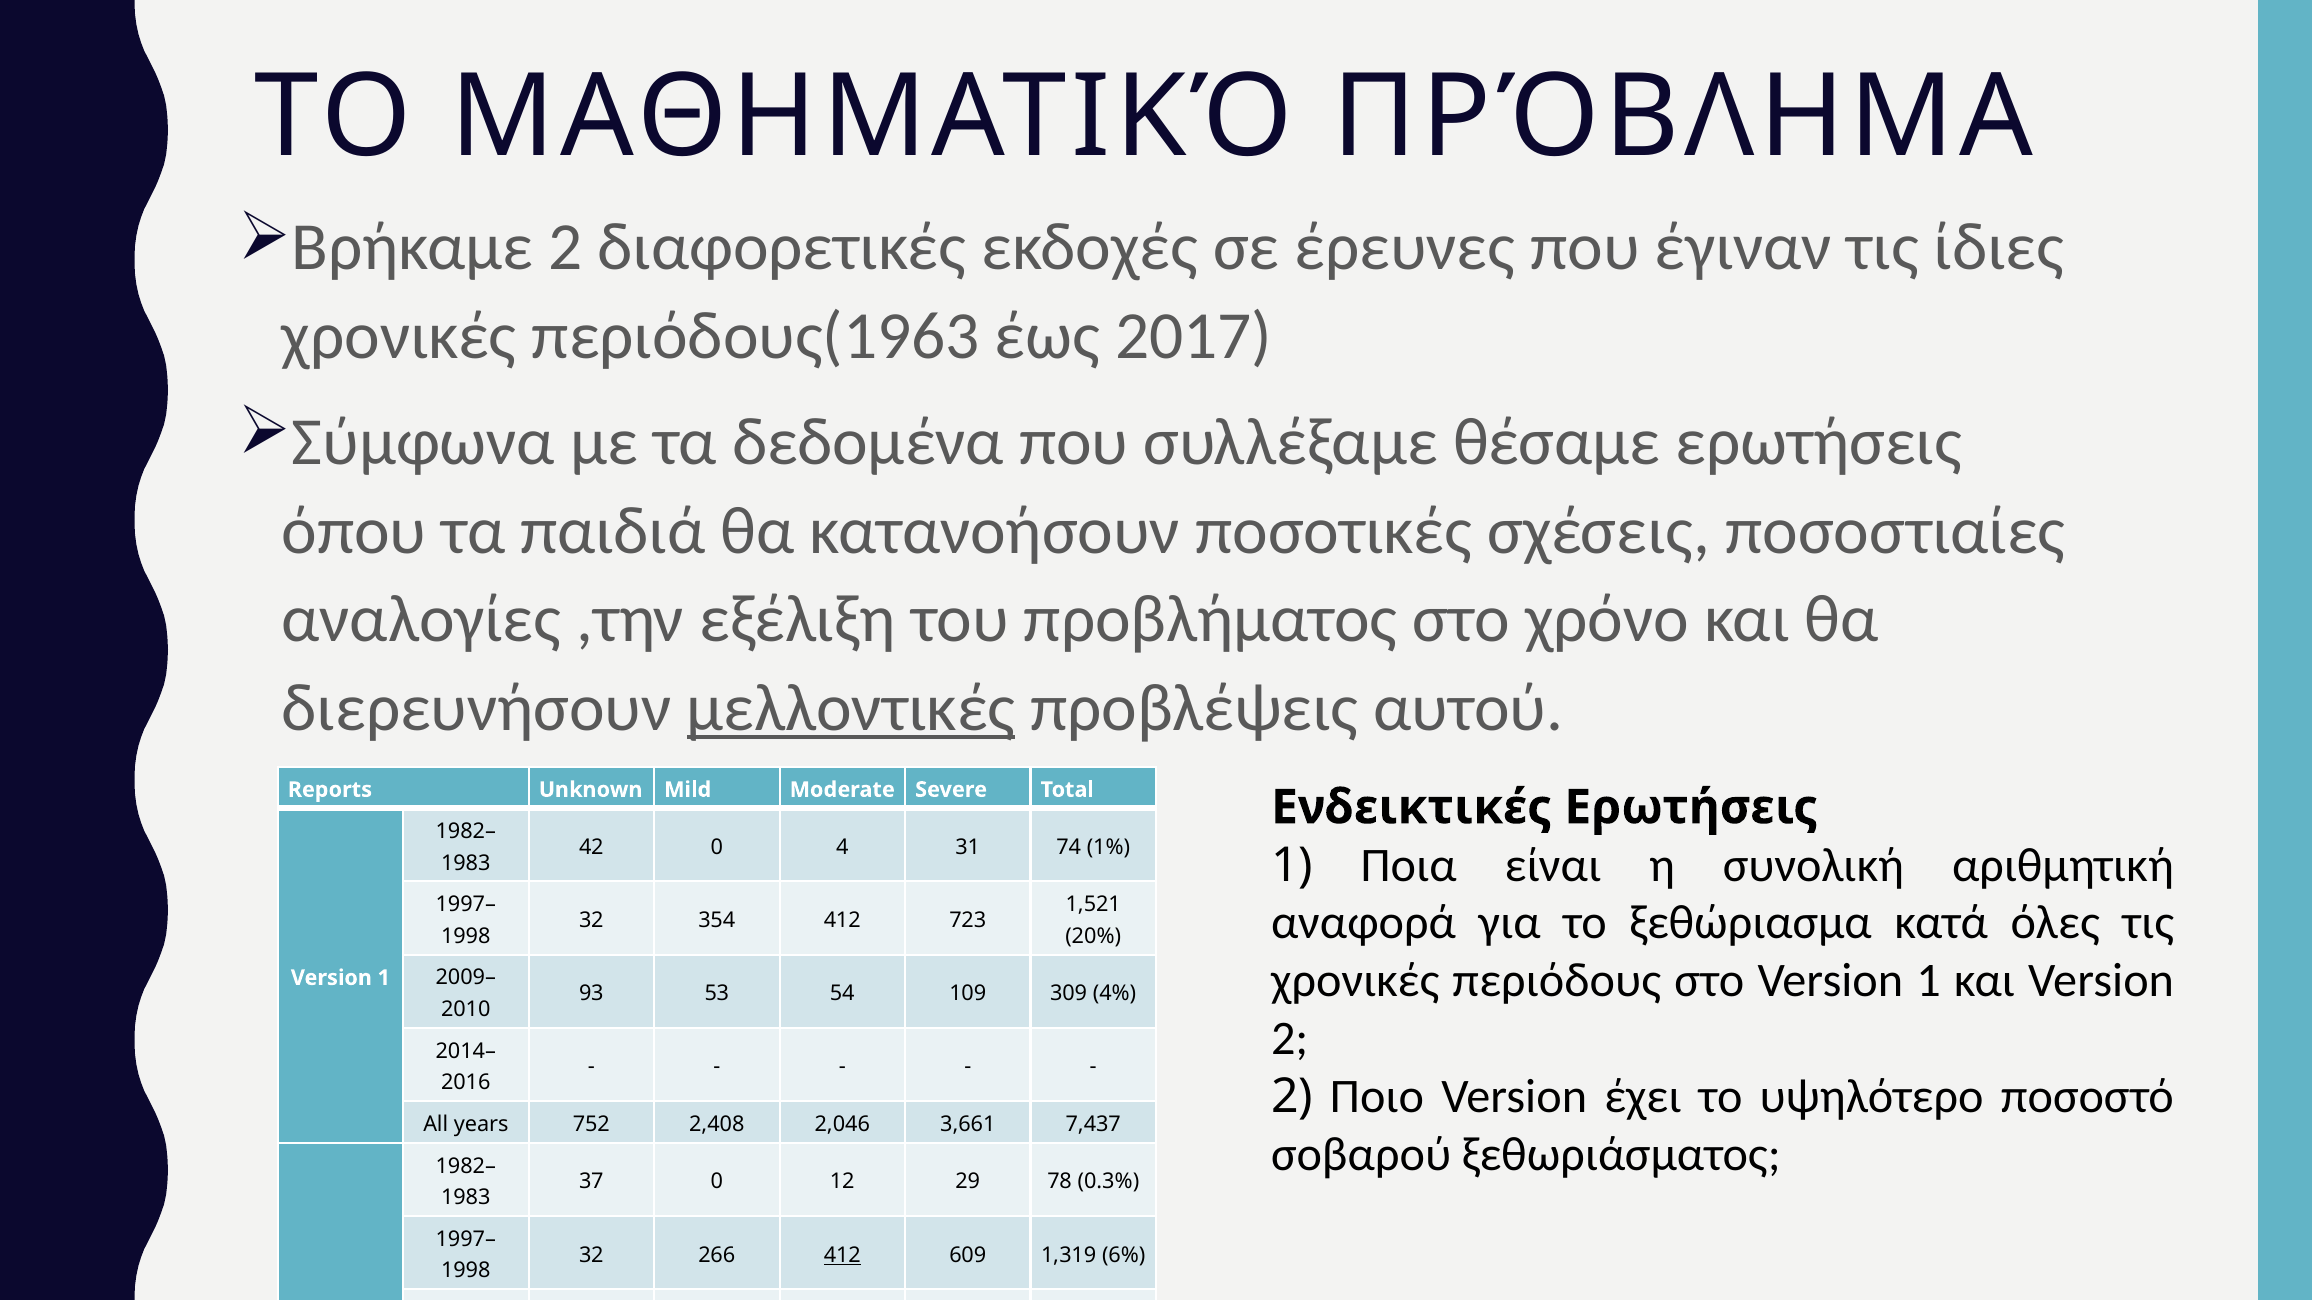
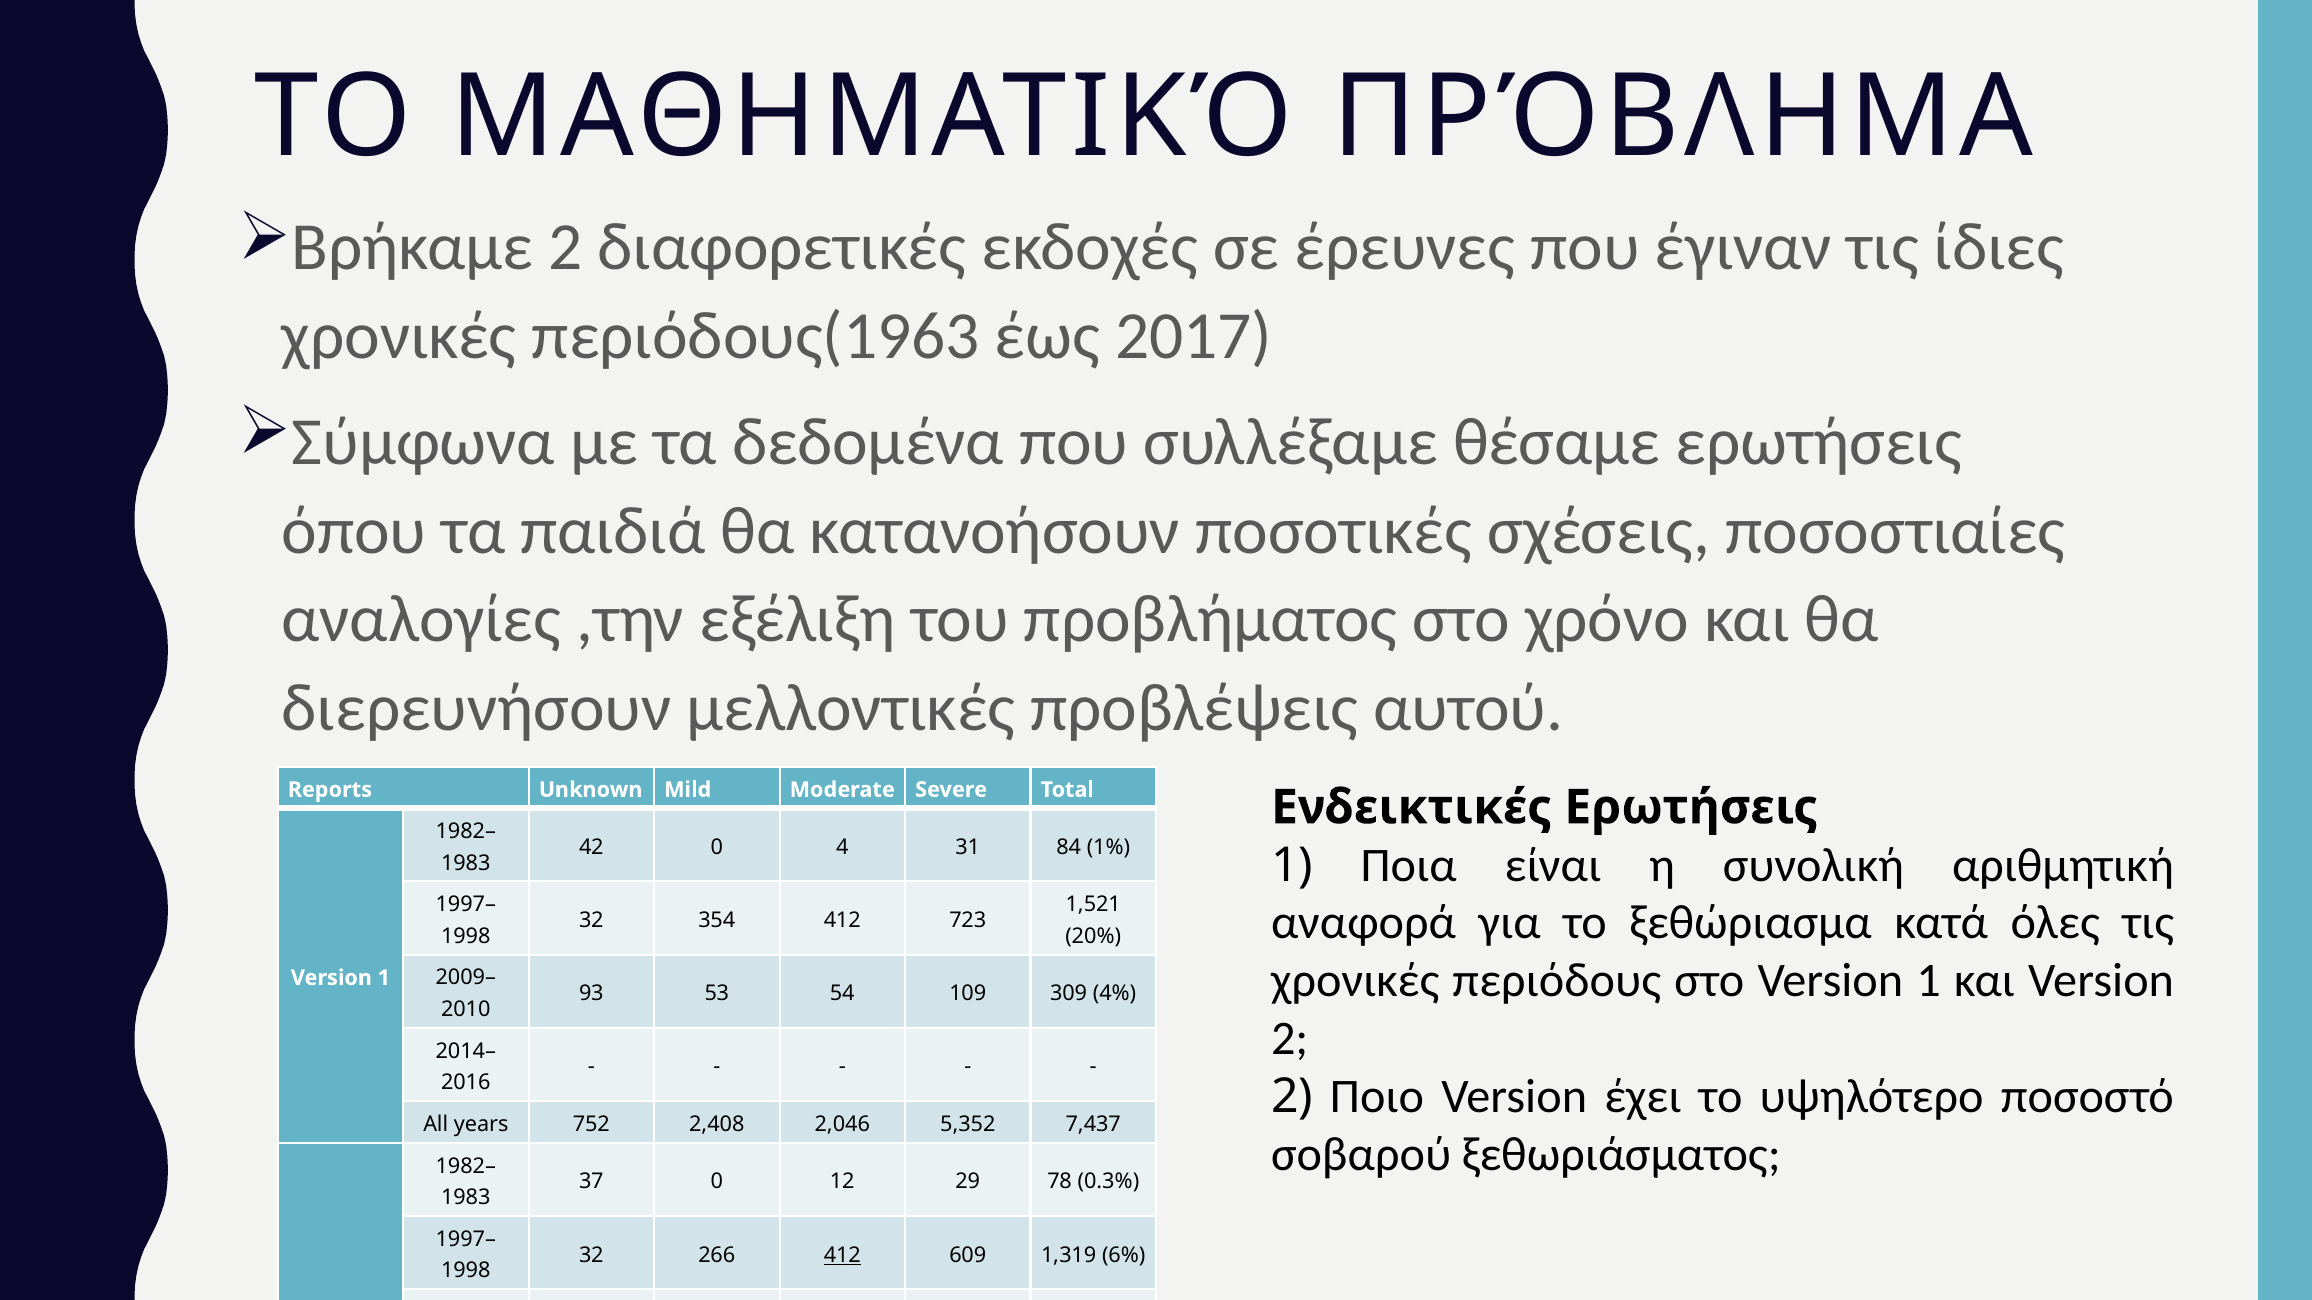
μελλοντικές underline: present -> none
74: 74 -> 84
3,661: 3,661 -> 5,352
